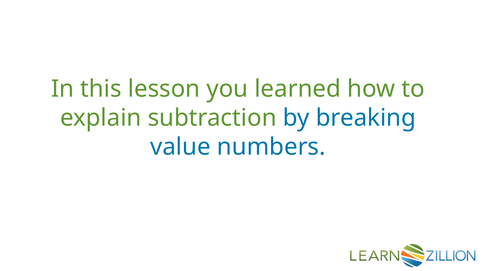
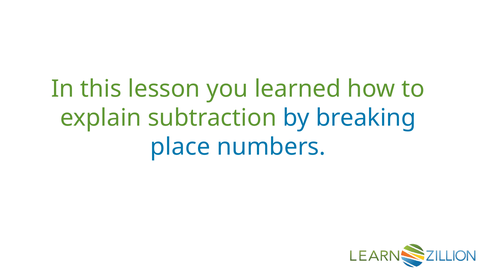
value: value -> place
